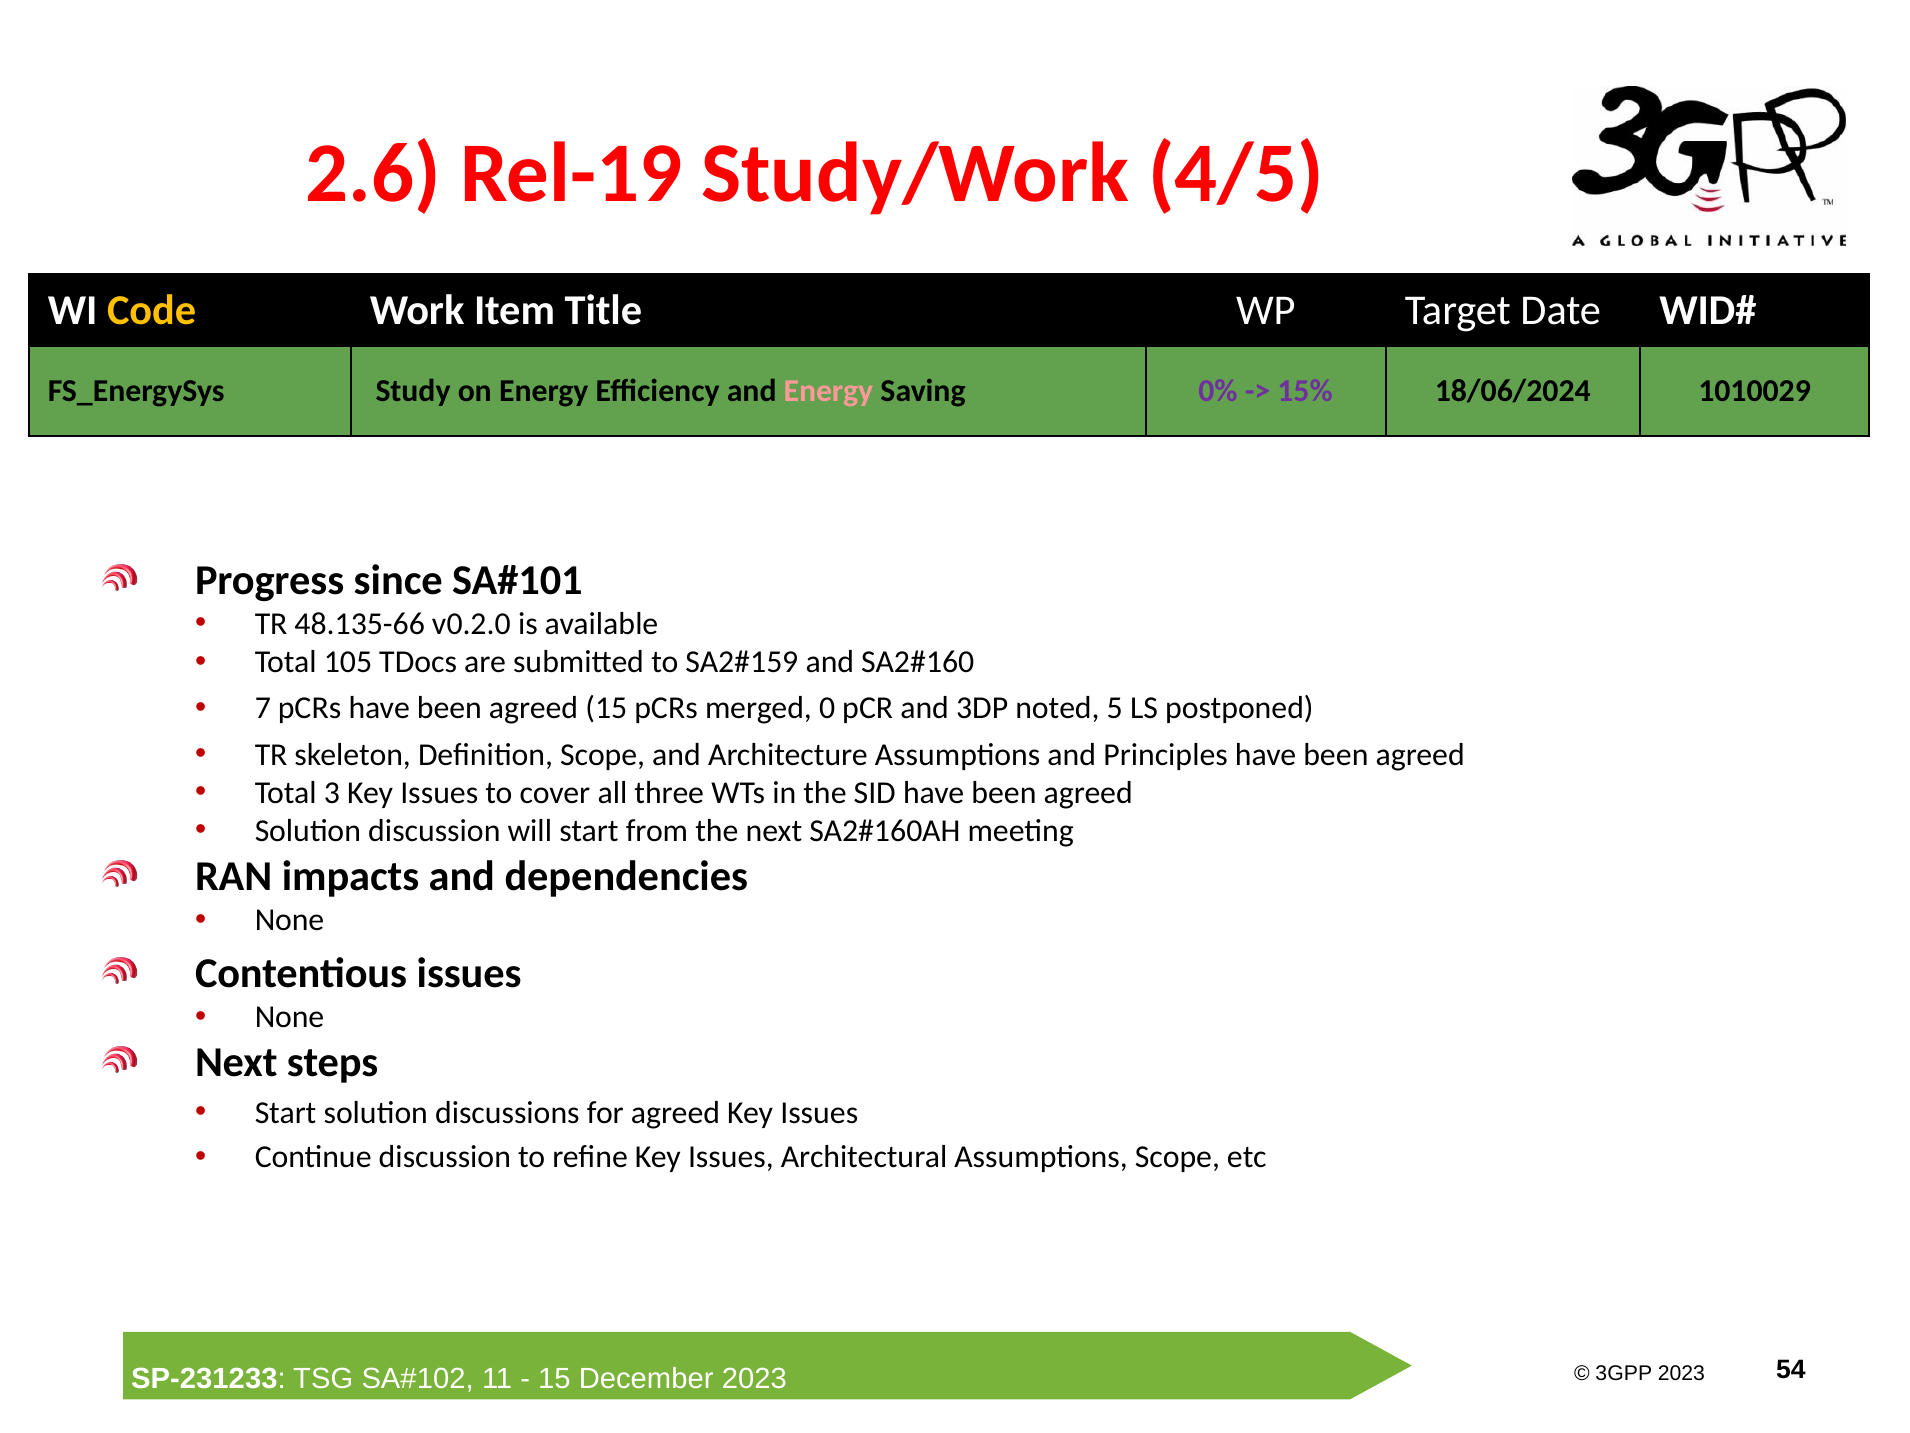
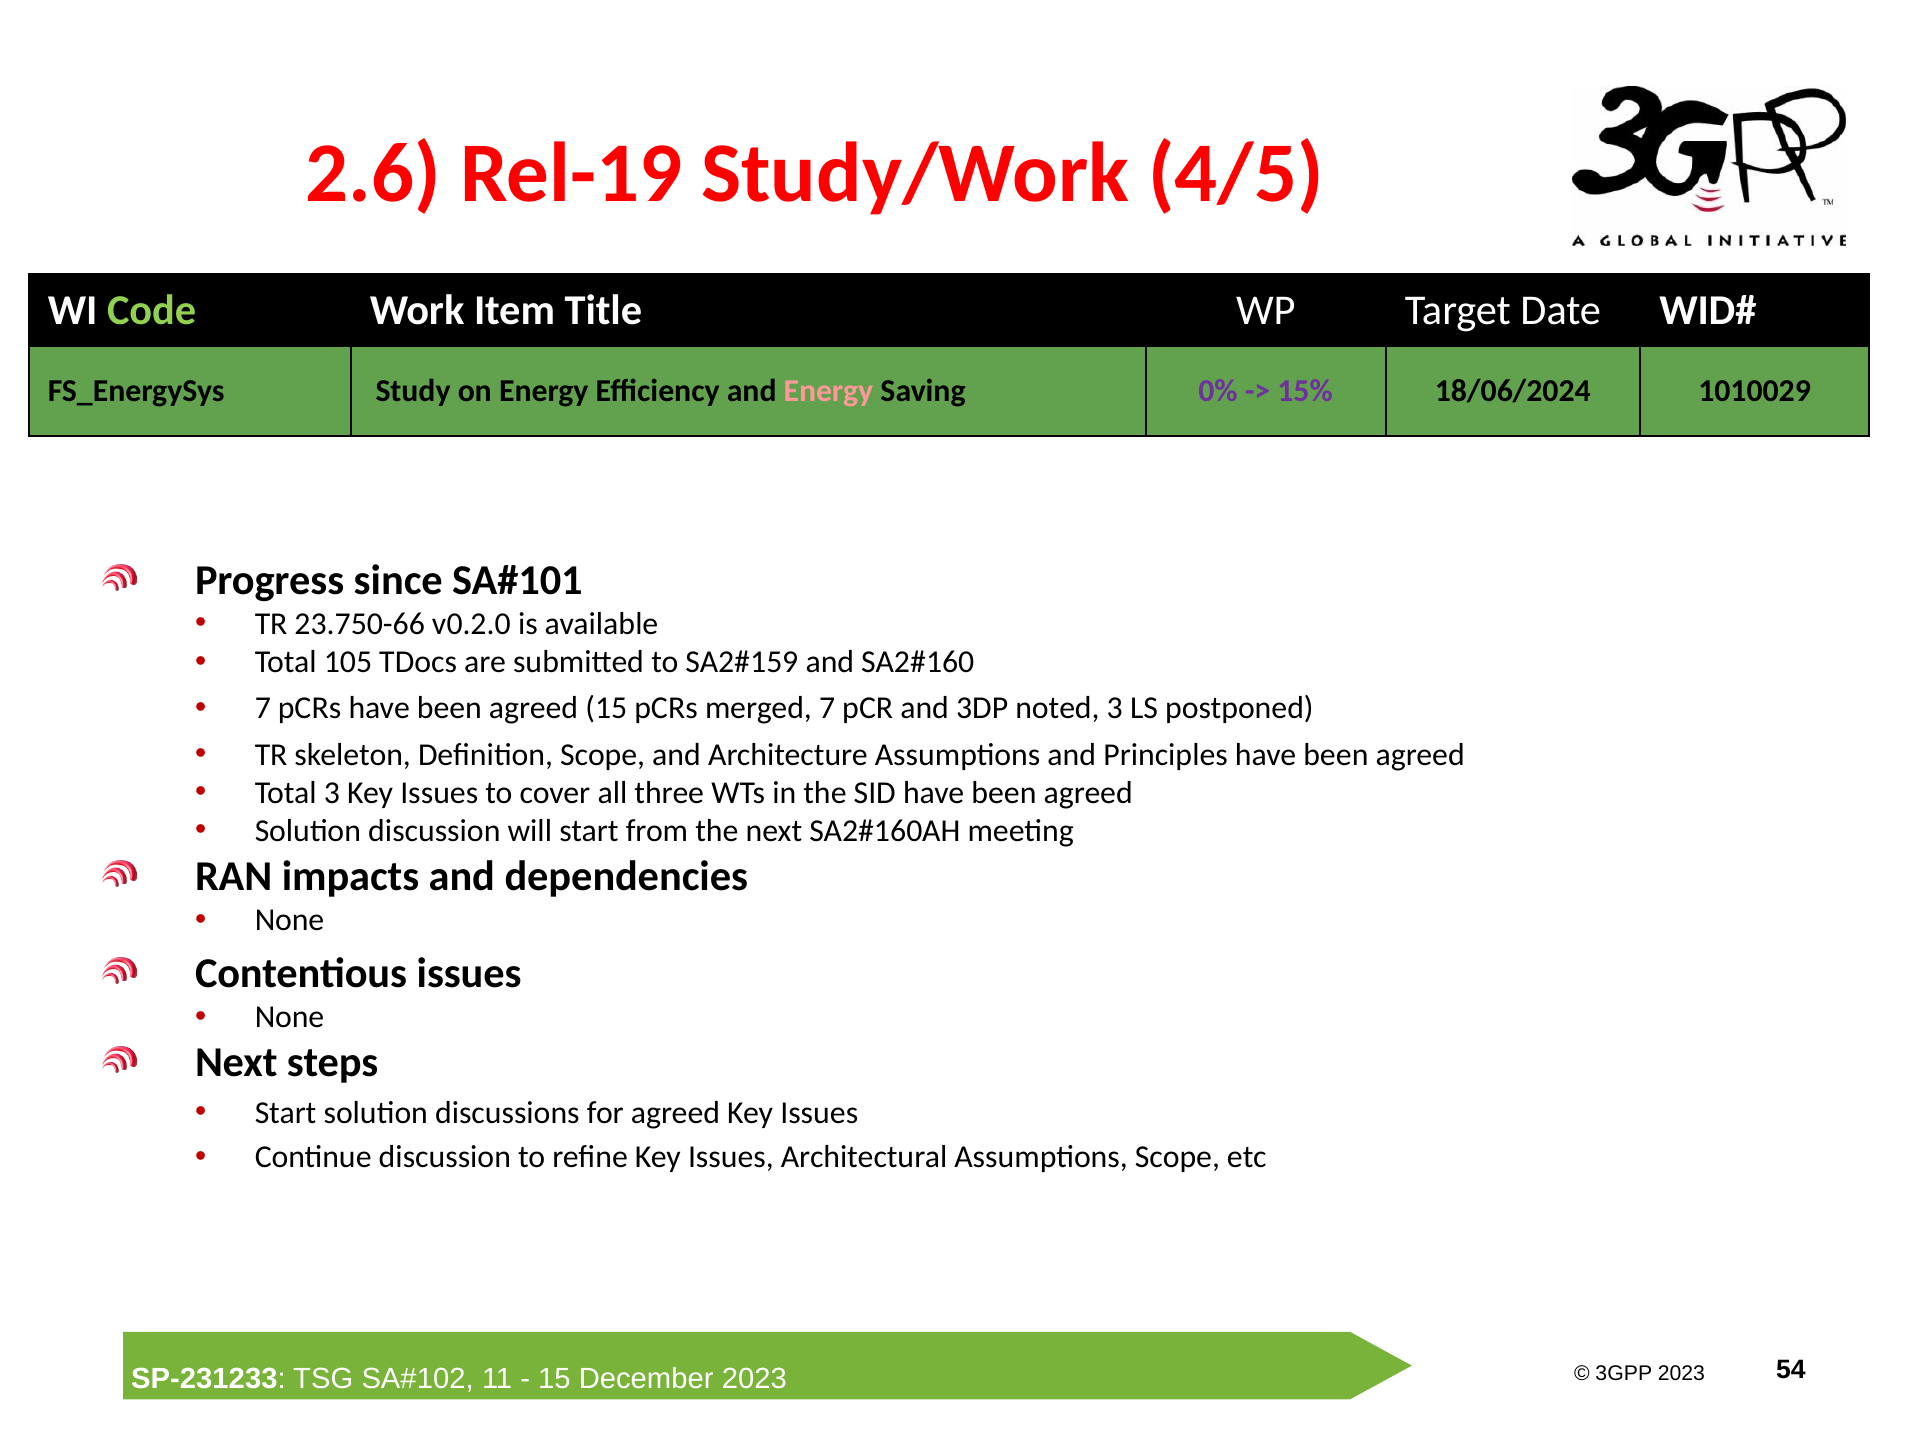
Code colour: yellow -> light green
48.135-66: 48.135-66 -> 23.750-66
merged 0: 0 -> 7
noted 5: 5 -> 3
